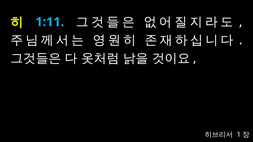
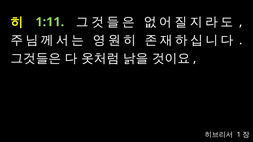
1:11 colour: light blue -> light green
